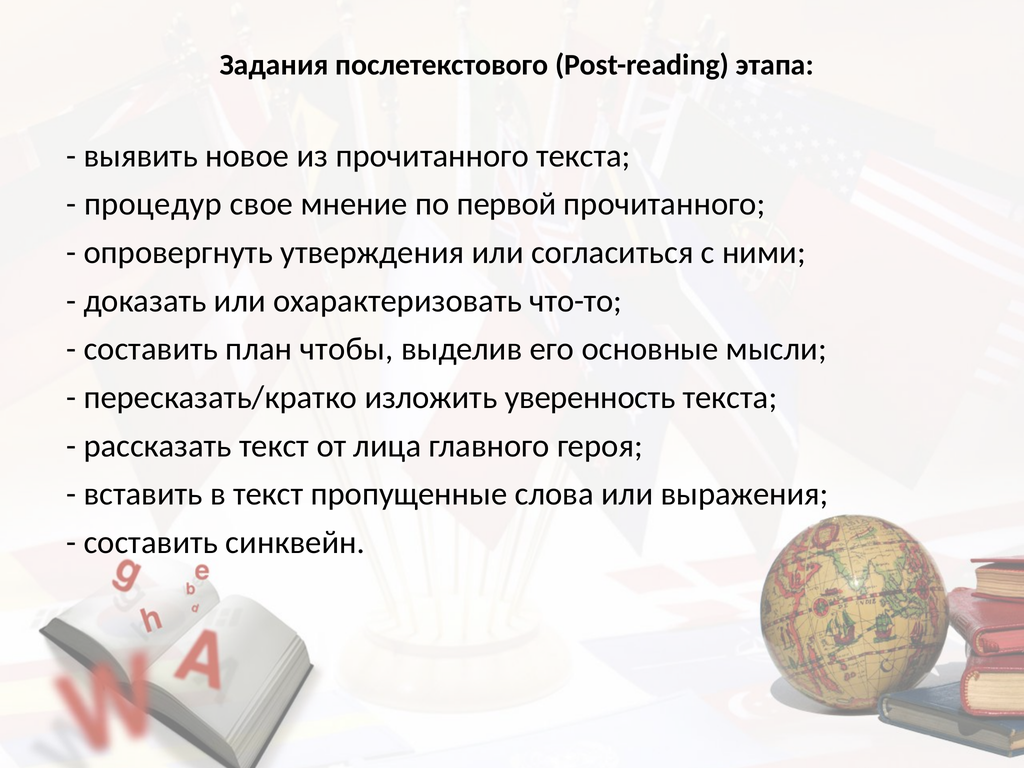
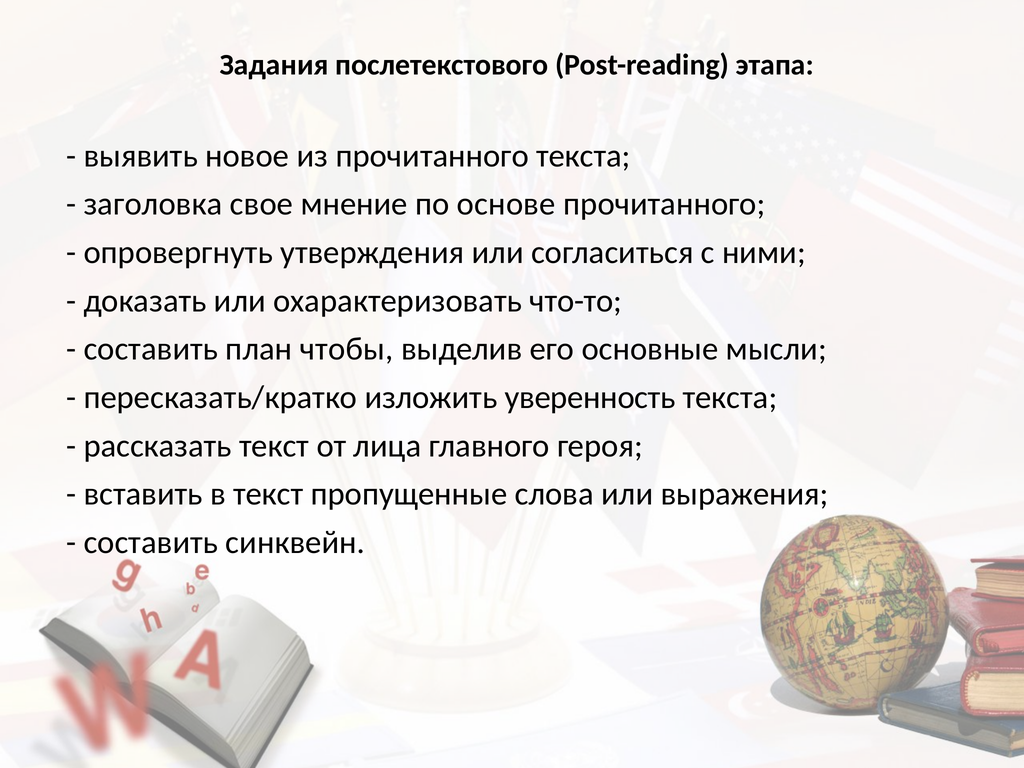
процедур: процедур -> заголовка
первой: первой -> основе
